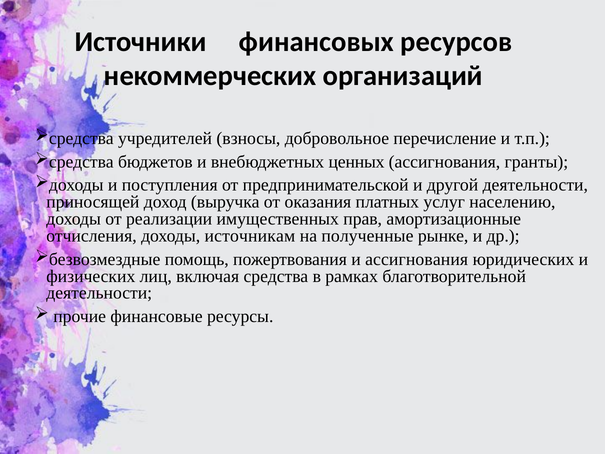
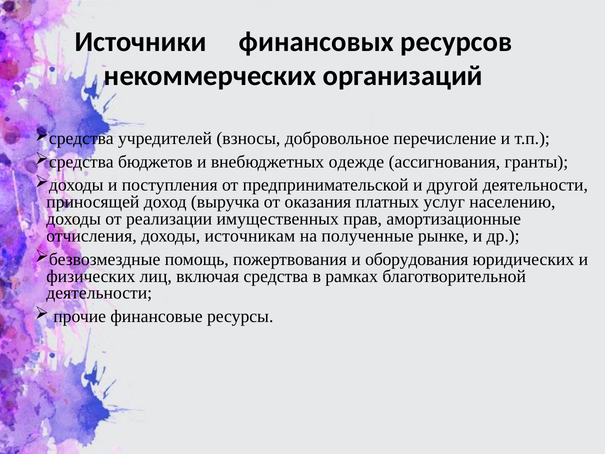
ценных: ценных -> одежде
и ассигнования: ассигнования -> оборудования
